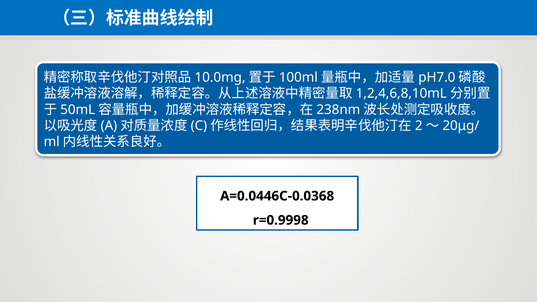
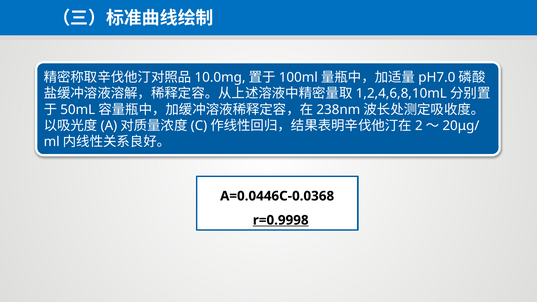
r=0.9998 underline: none -> present
